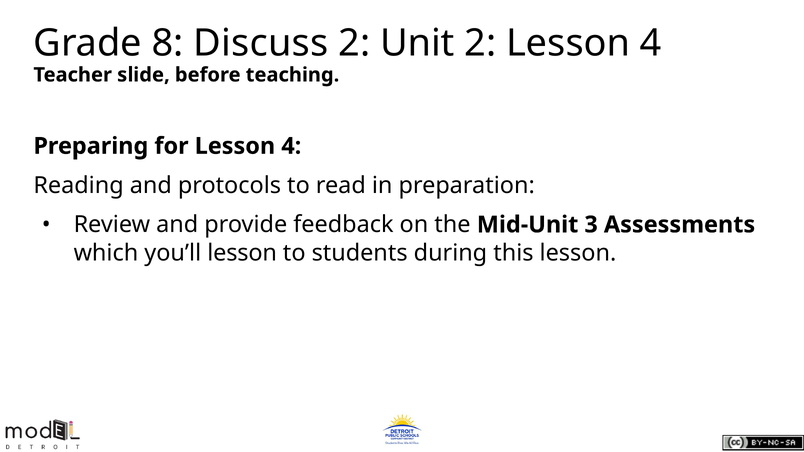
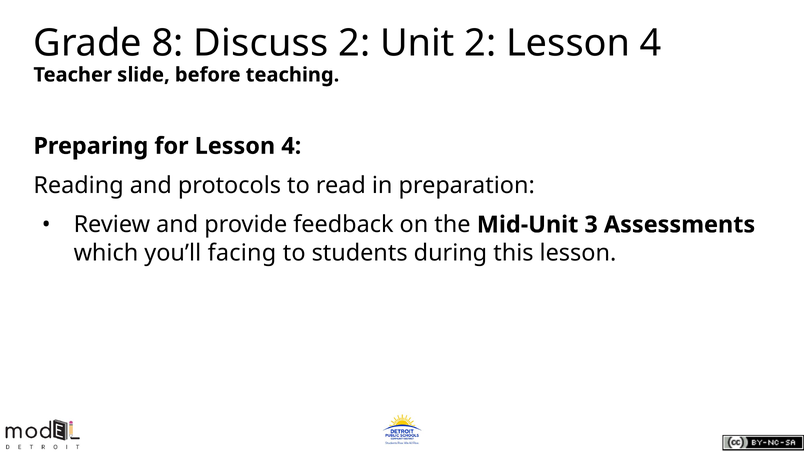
you’ll lesson: lesson -> facing
